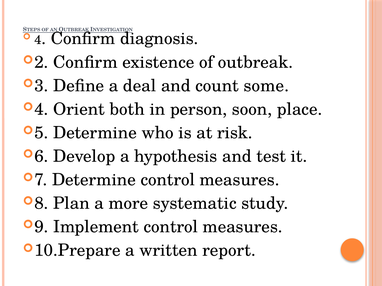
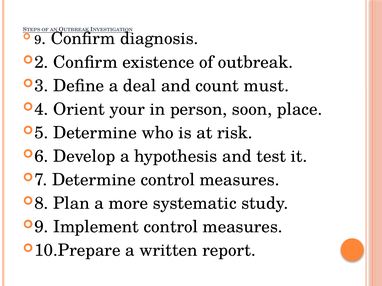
4: 4 -> 9
some: some -> must
both: both -> your
